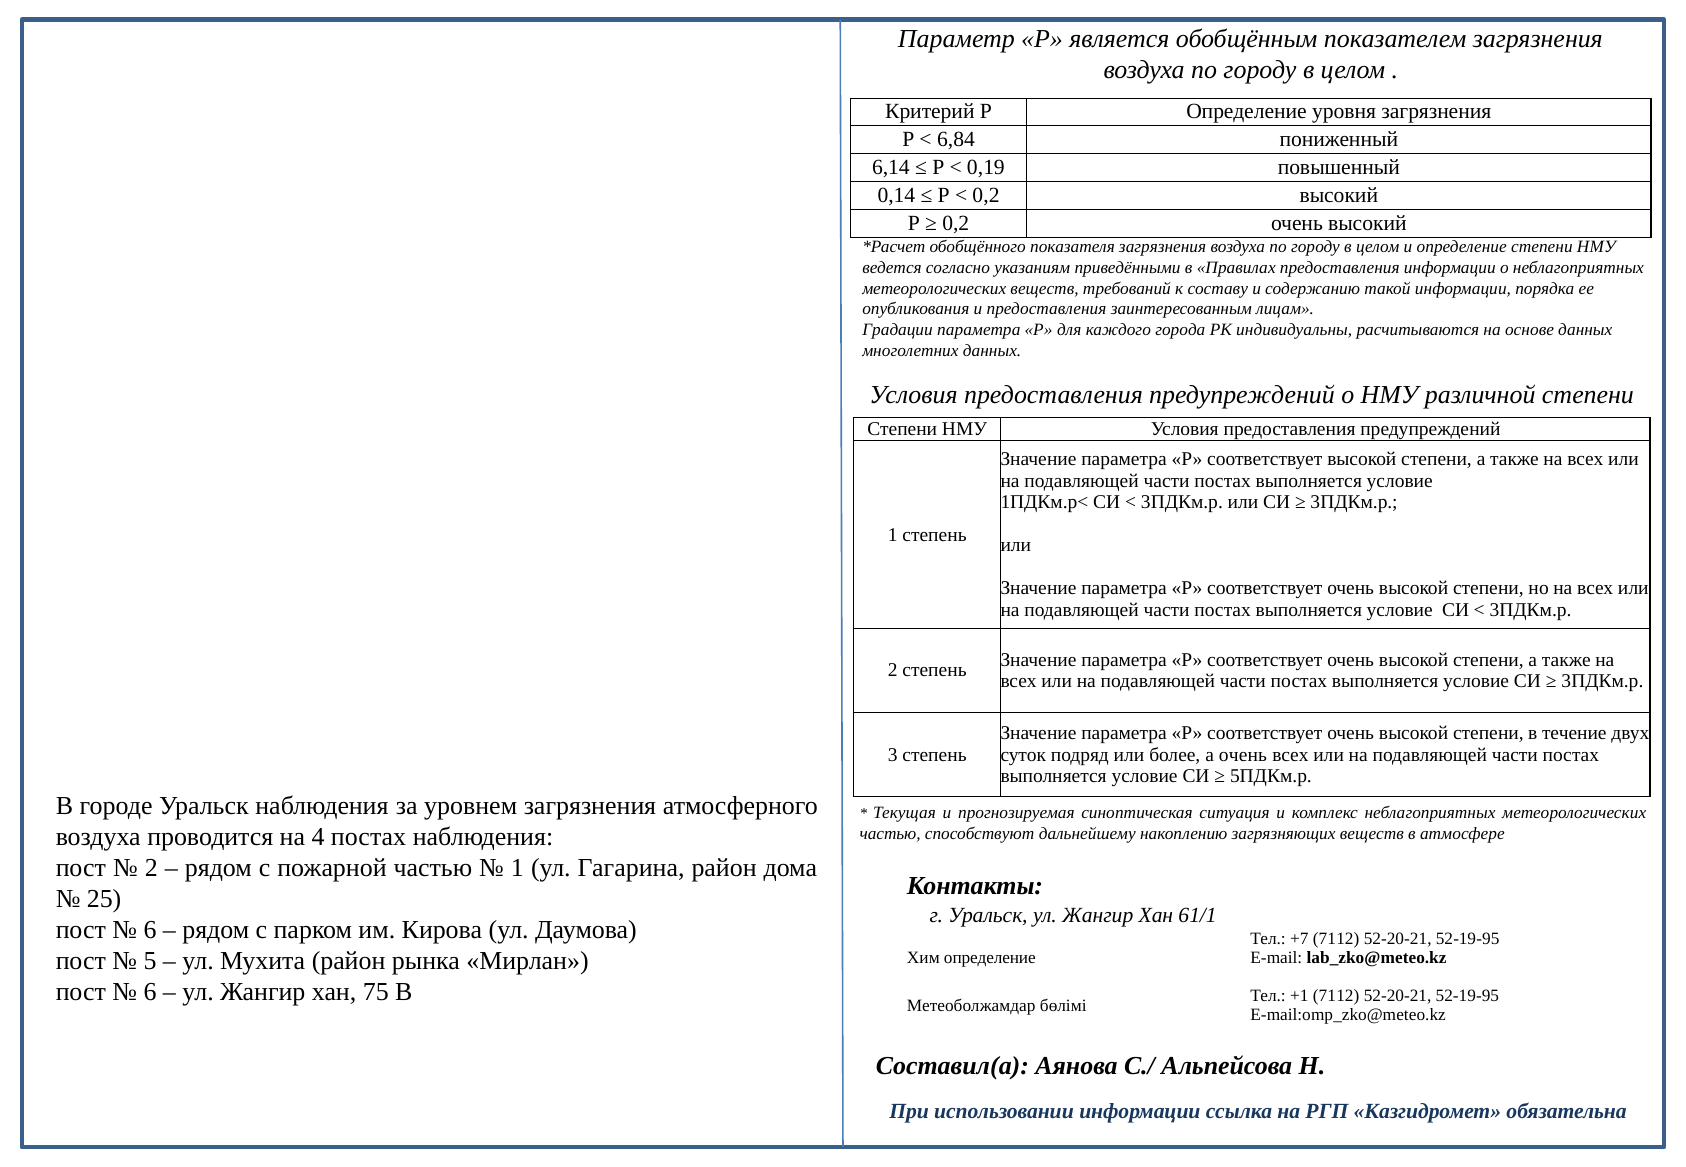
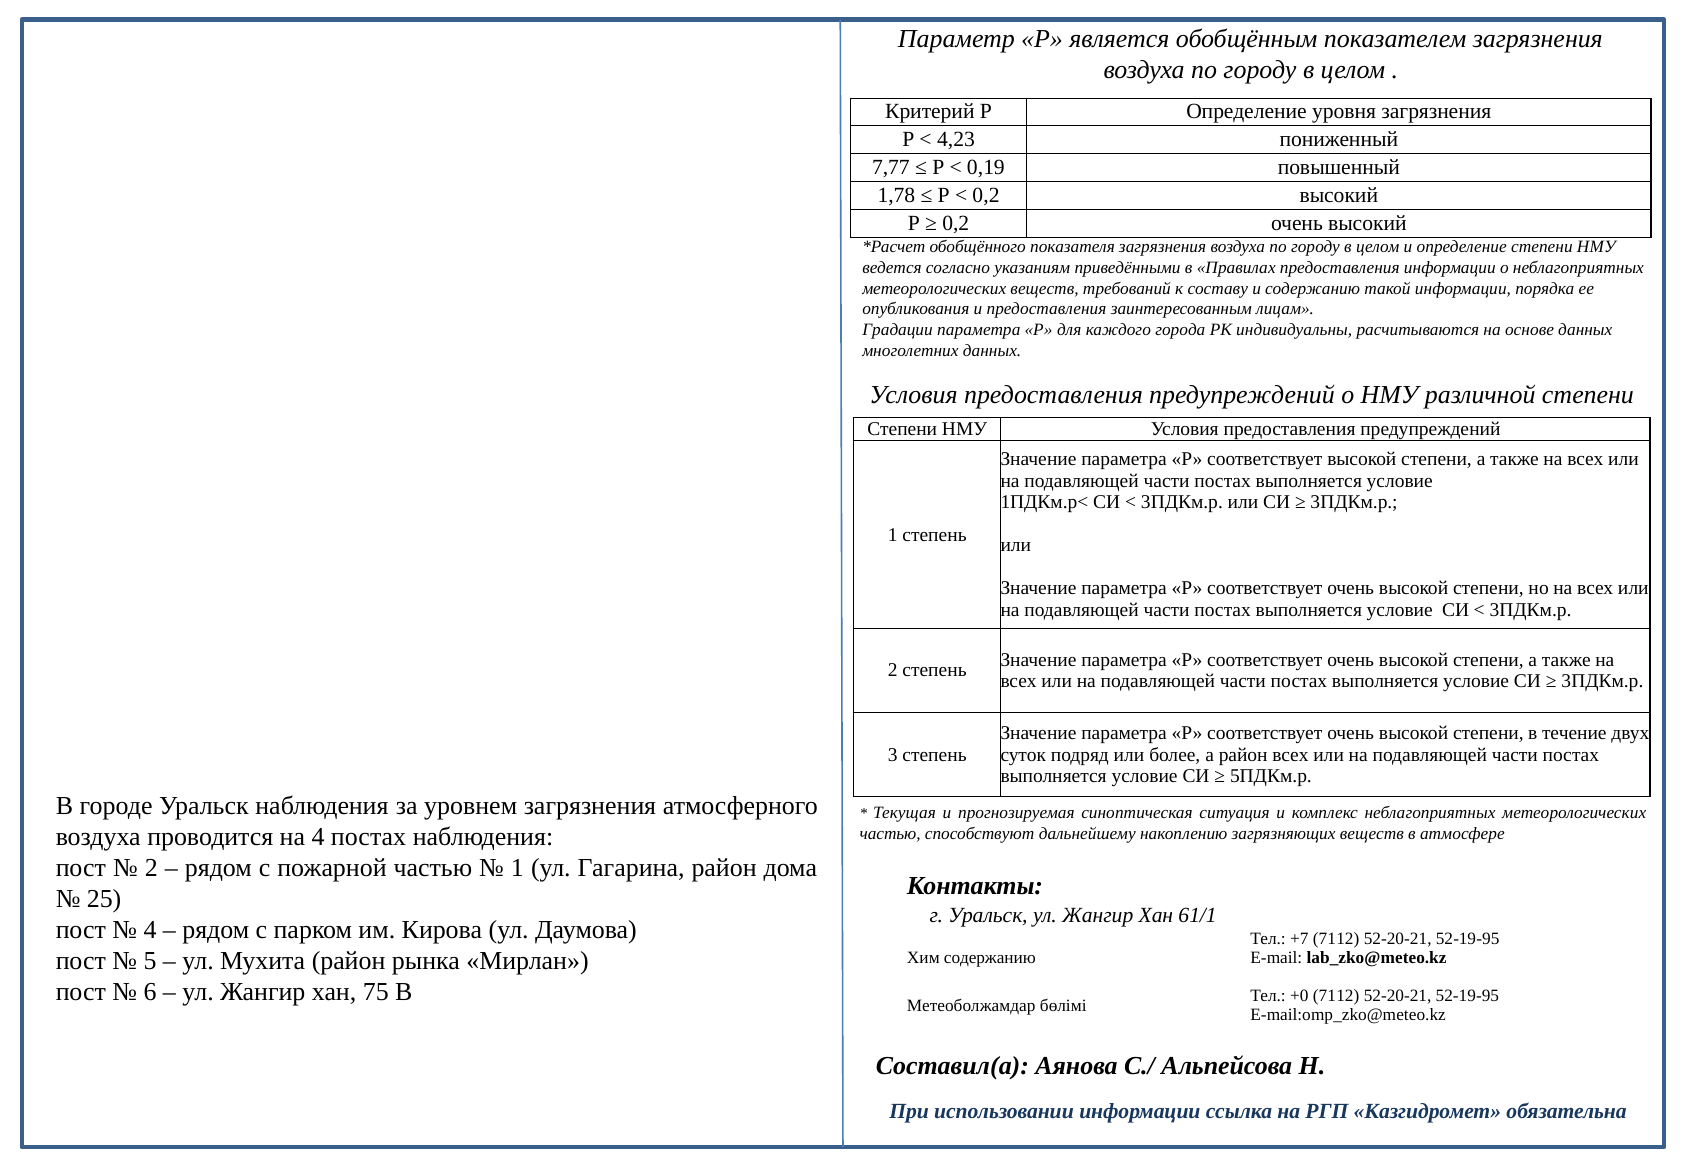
6,84: 6,84 -> 4,23
6,14: 6,14 -> 7,77
0,14: 0,14 -> 1,78
а очень: очень -> район
6 at (150, 930): 6 -> 4
Хим определение: определение -> содержанию
+1: +1 -> +0
